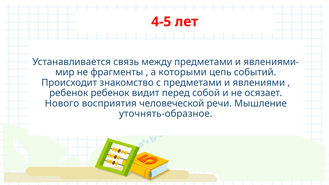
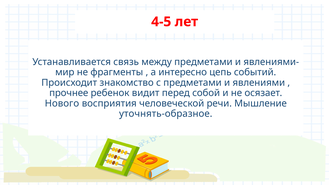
которыми: которыми -> интересно
ребенок at (69, 93): ребенок -> прочнее
